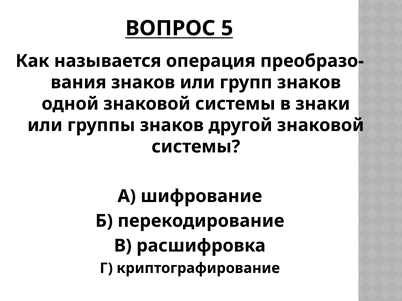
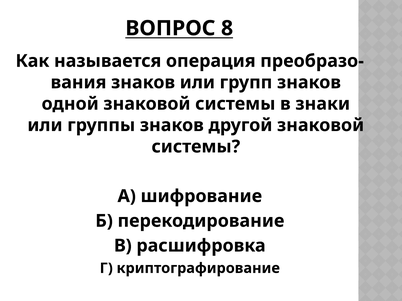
5: 5 -> 8
